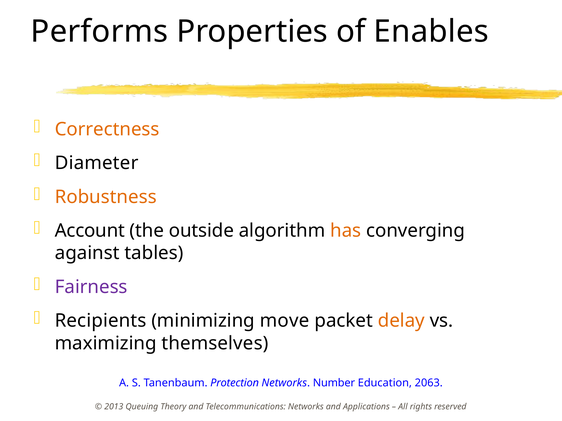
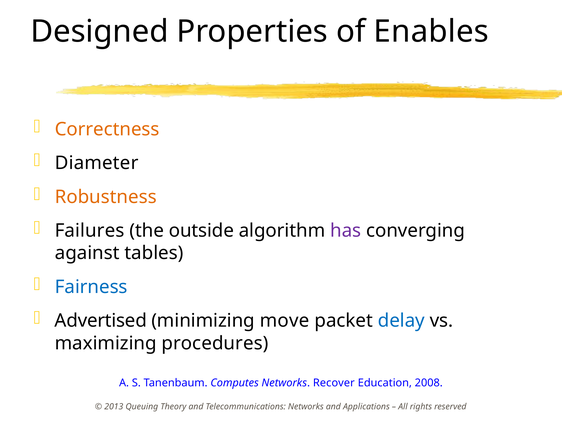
Performs: Performs -> Designed
Account: Account -> Failures
has colour: orange -> purple
Fairness colour: purple -> blue
Recipients: Recipients -> Advertised
delay colour: orange -> blue
themselves: themselves -> procedures
Protection: Protection -> Computes
Number: Number -> Recover
2063: 2063 -> 2008
